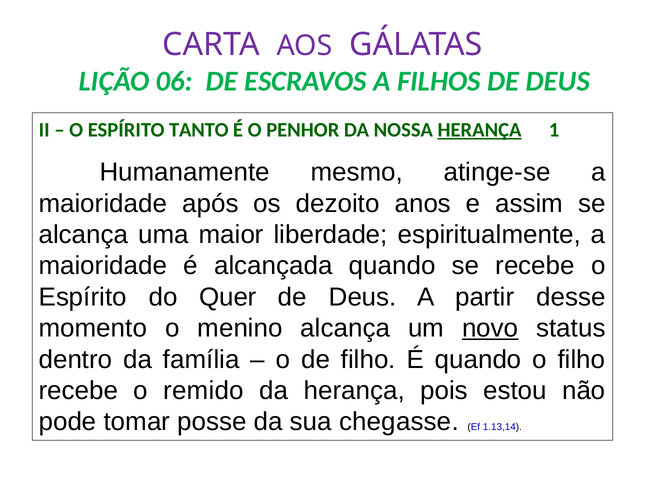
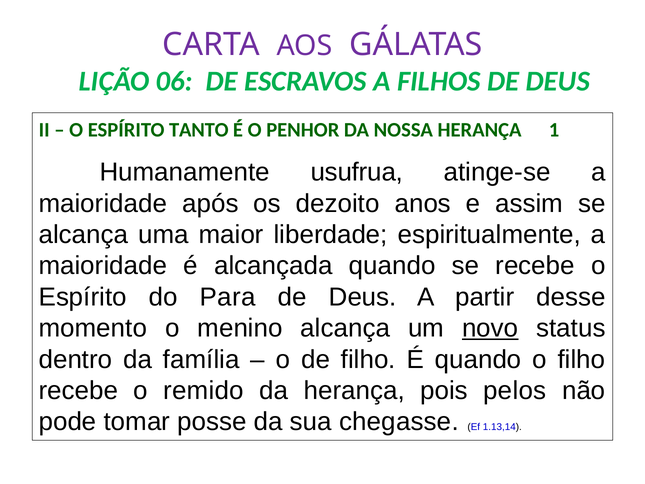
HERANÇA at (480, 130) underline: present -> none
mesmo: mesmo -> usufrua
Quer: Quer -> Para
estou: estou -> pelos
